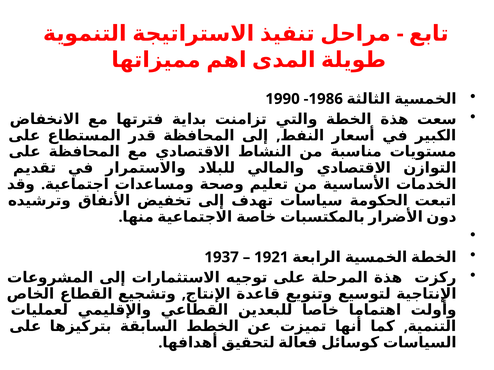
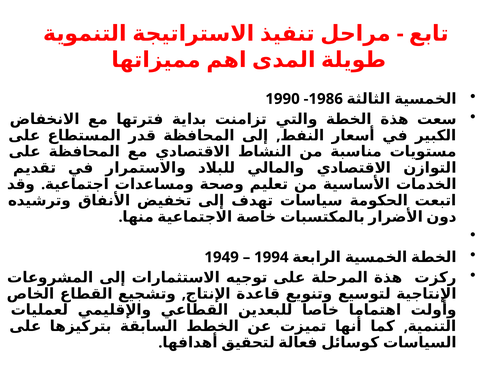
1937: 1937 -> 1949
1921: 1921 -> 1994
